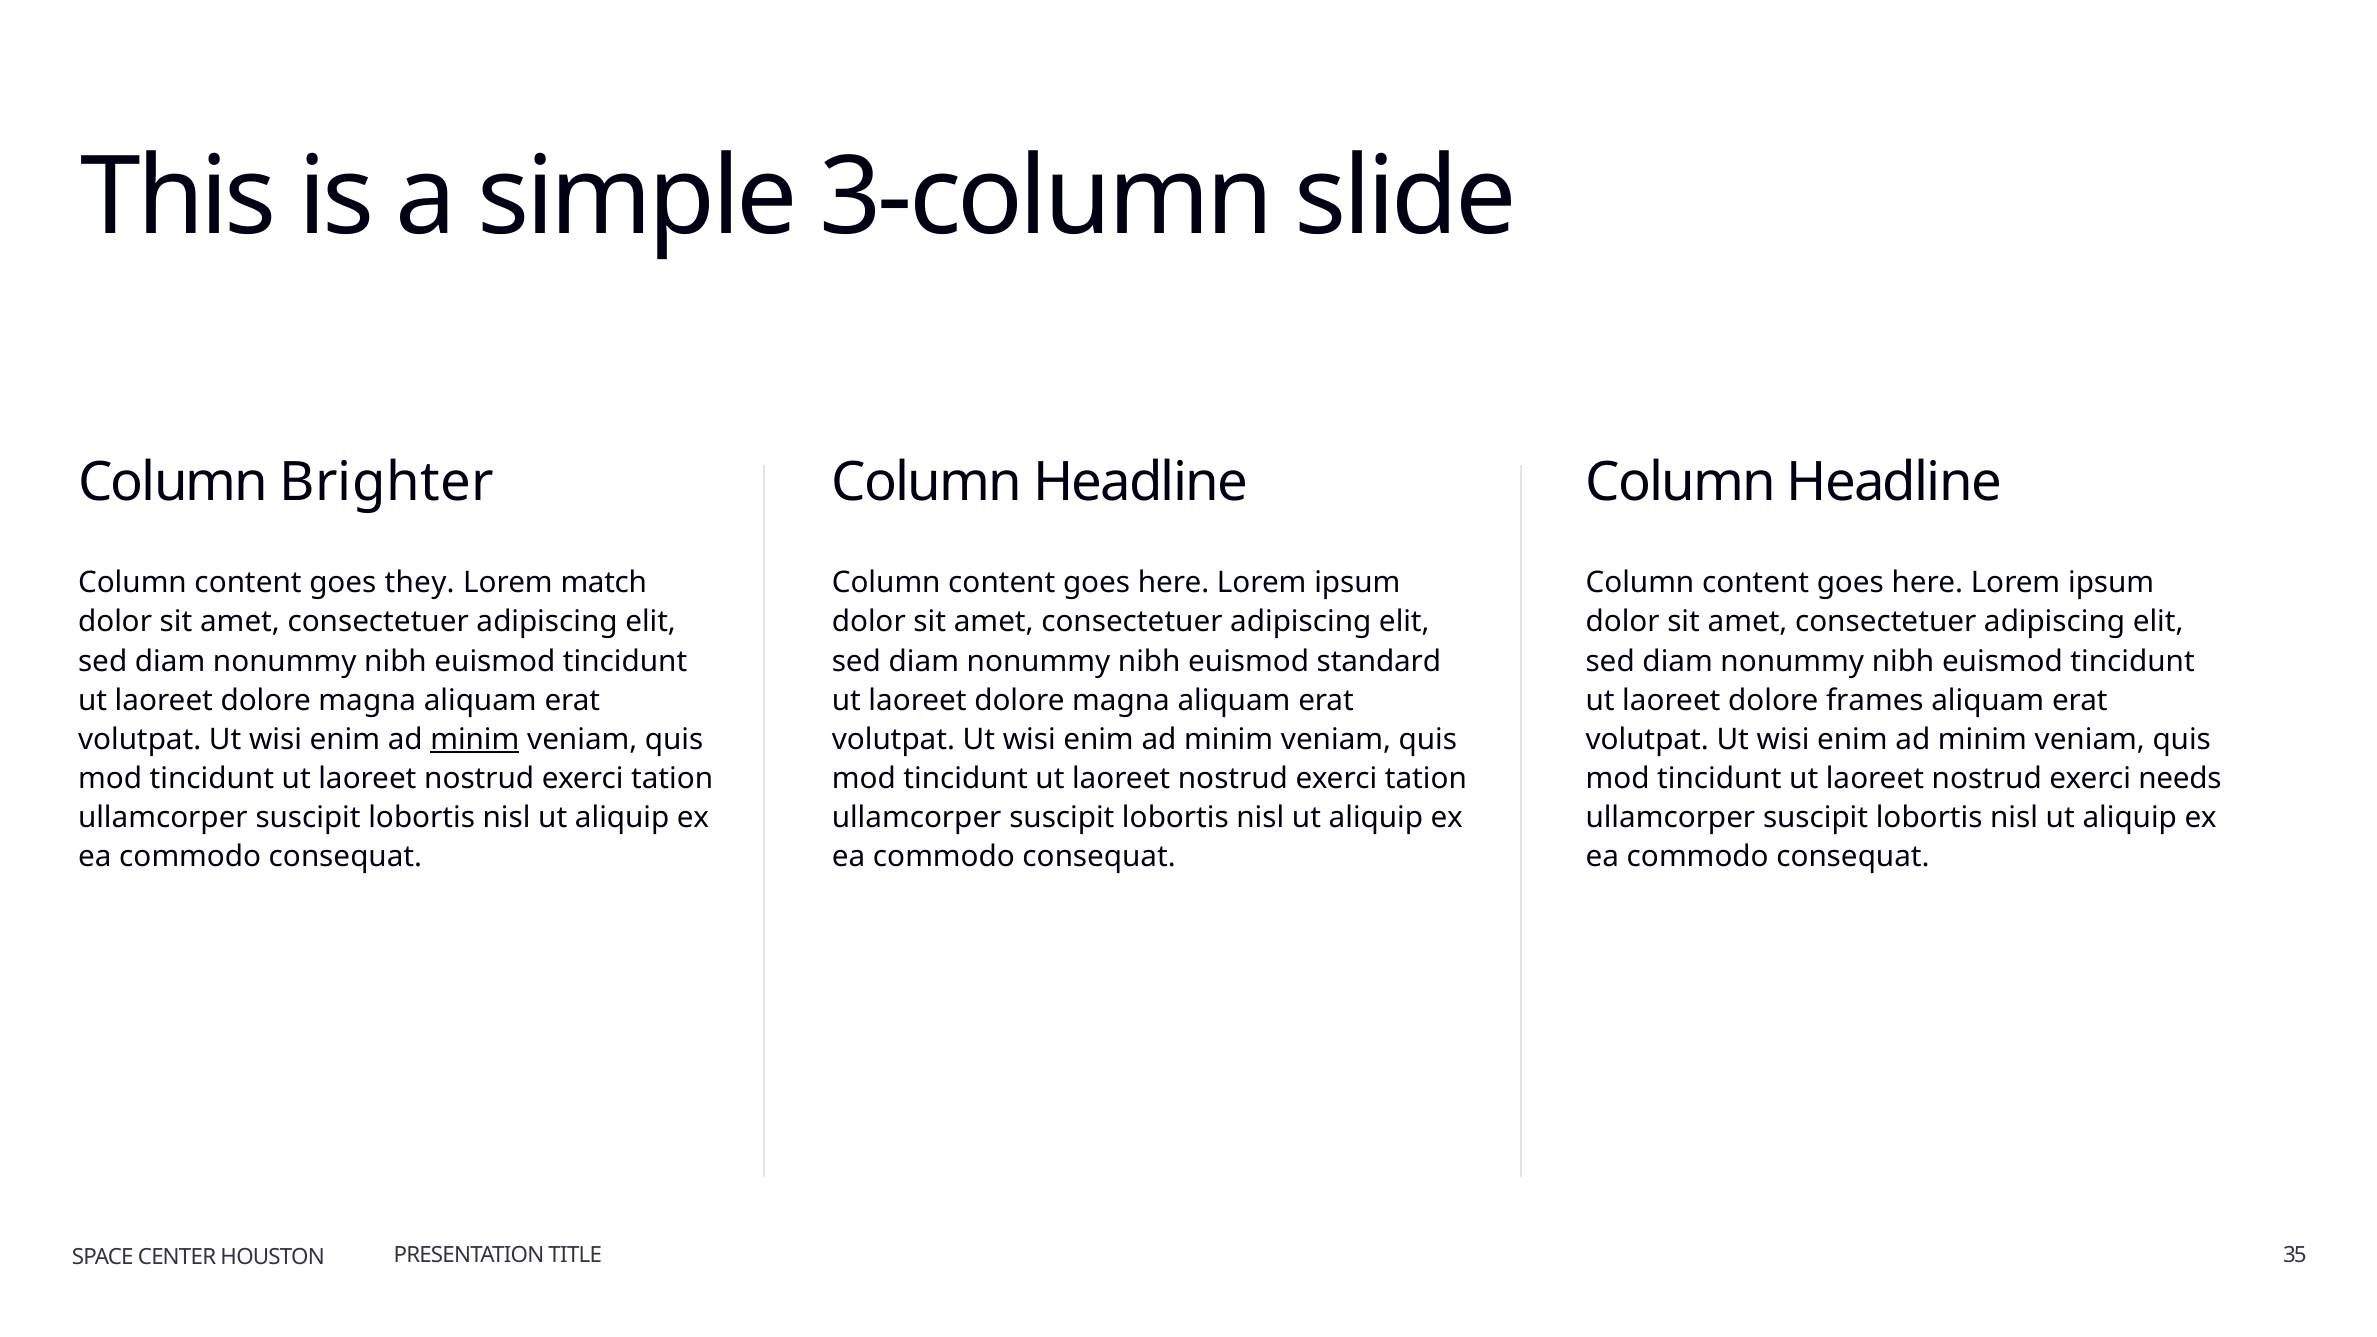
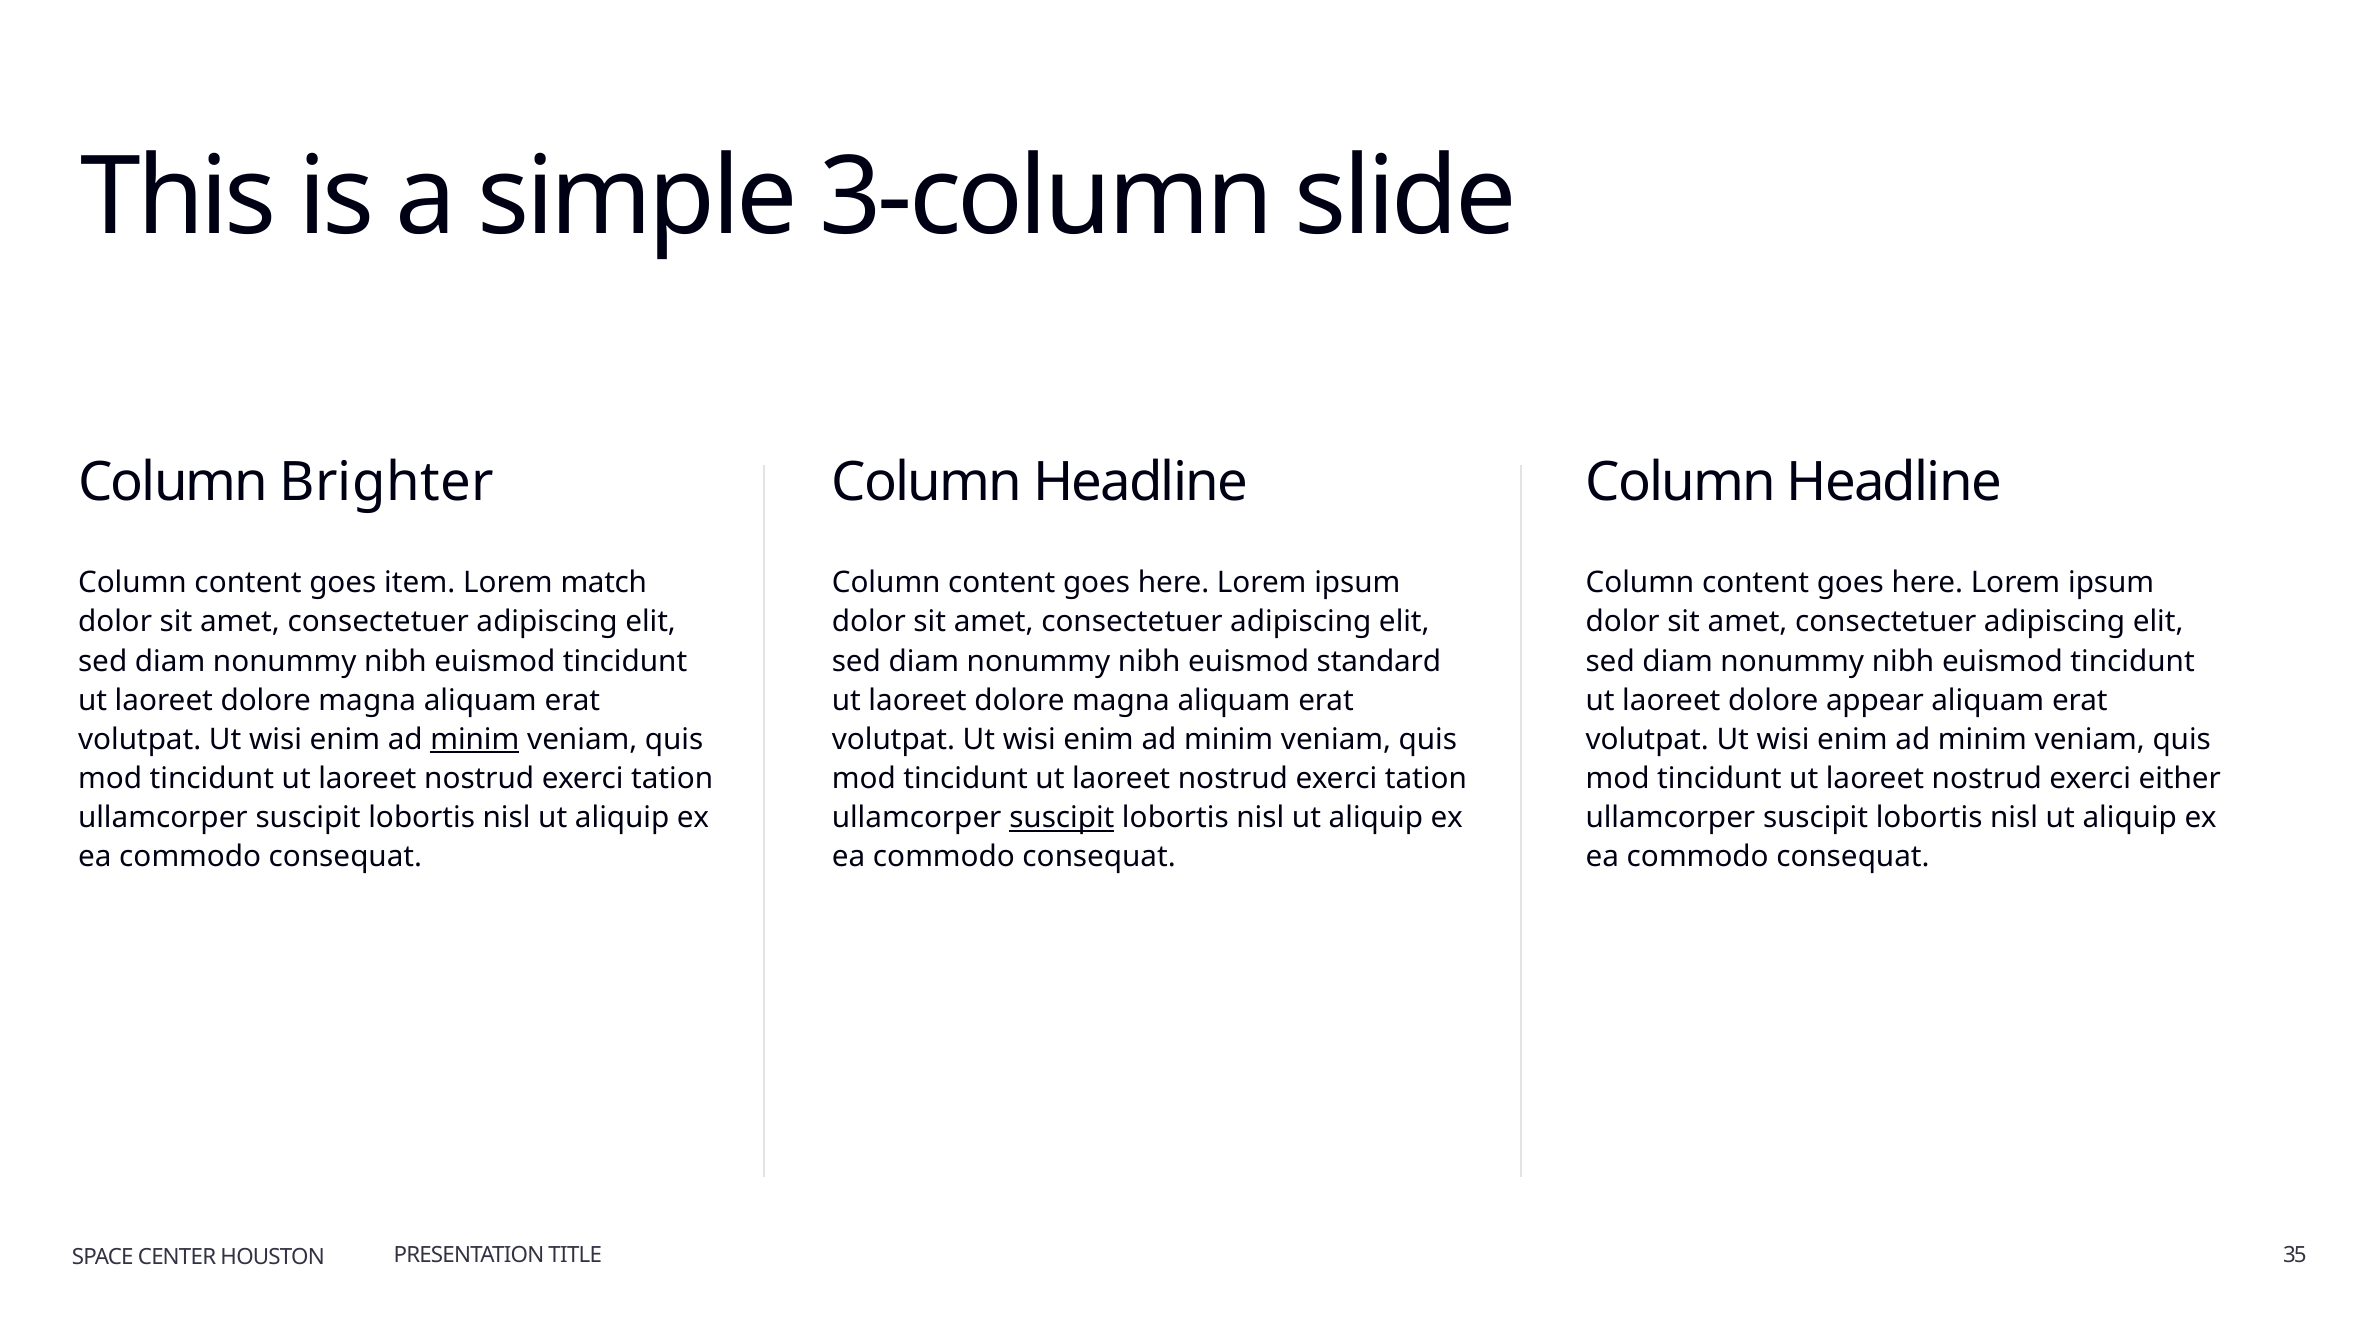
they: they -> item
frames: frames -> appear
needs: needs -> either
suscipit at (1062, 818) underline: none -> present
